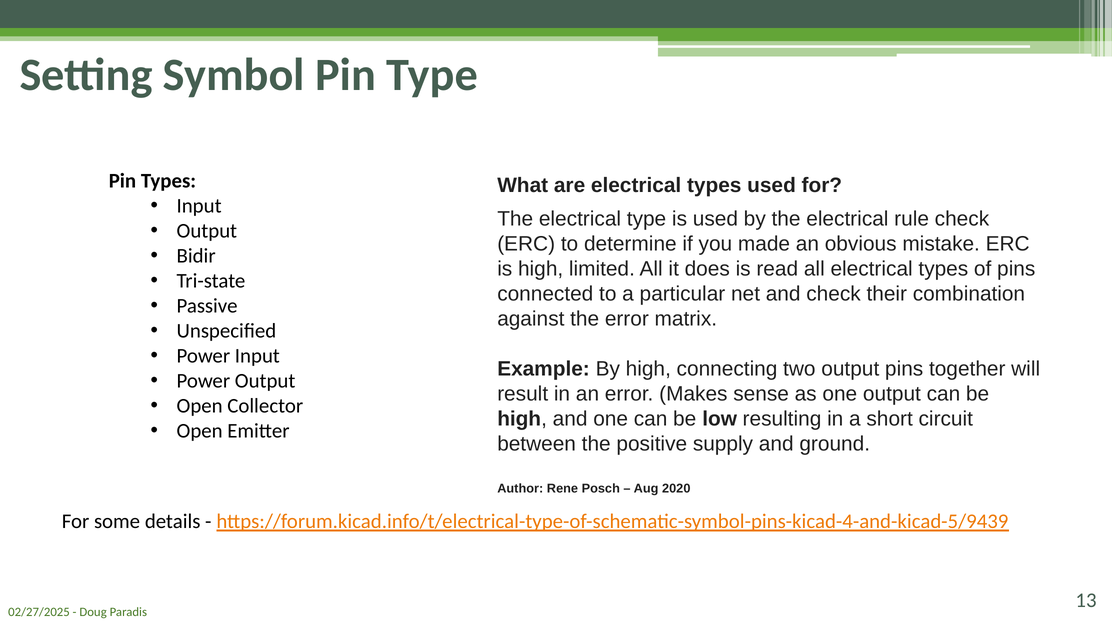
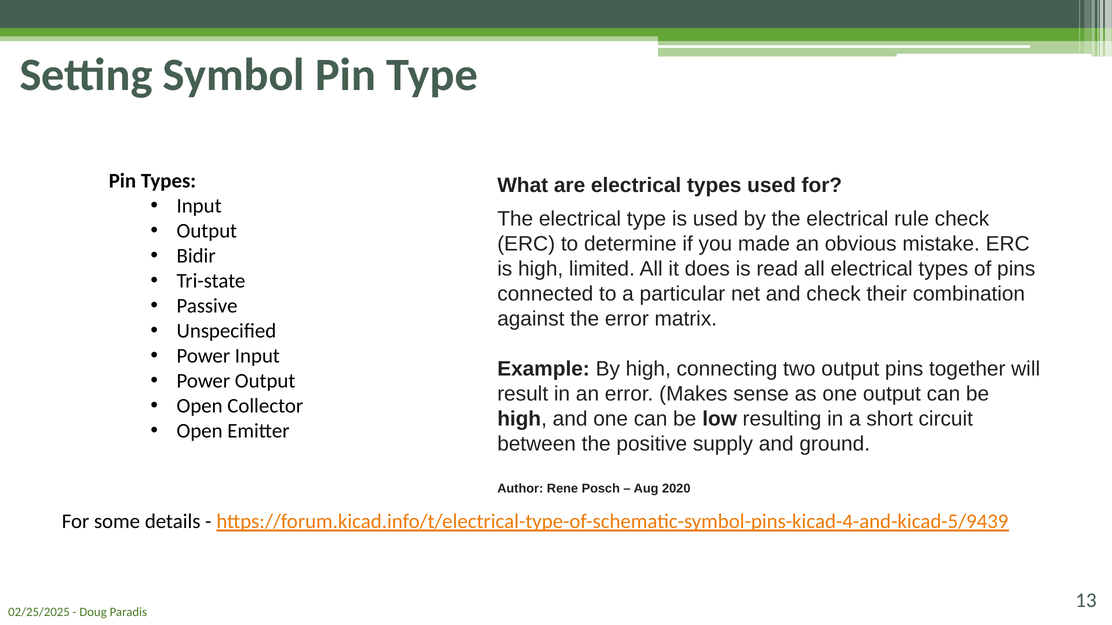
02/27/2025: 02/27/2025 -> 02/25/2025
